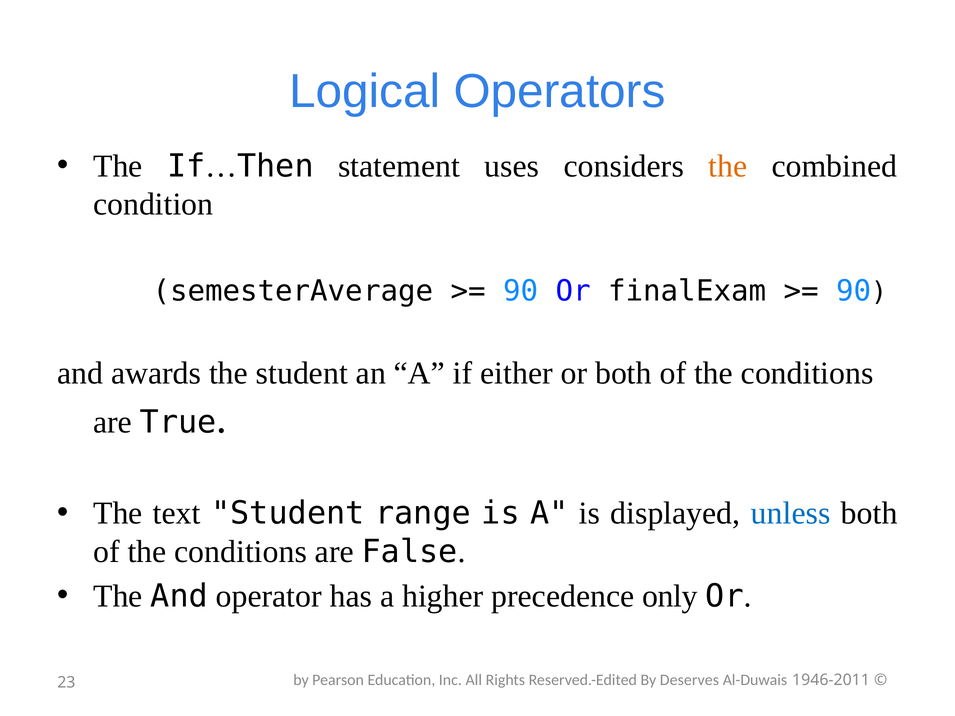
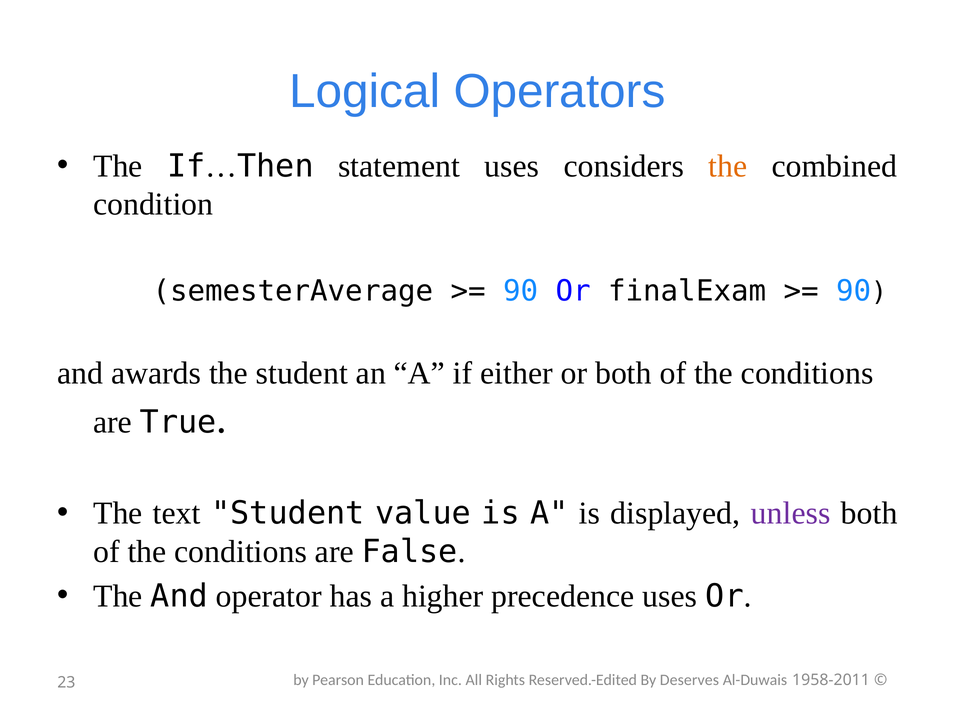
range: range -> value
unless colour: blue -> purple
precedence only: only -> uses
1946-2011: 1946-2011 -> 1958-2011
